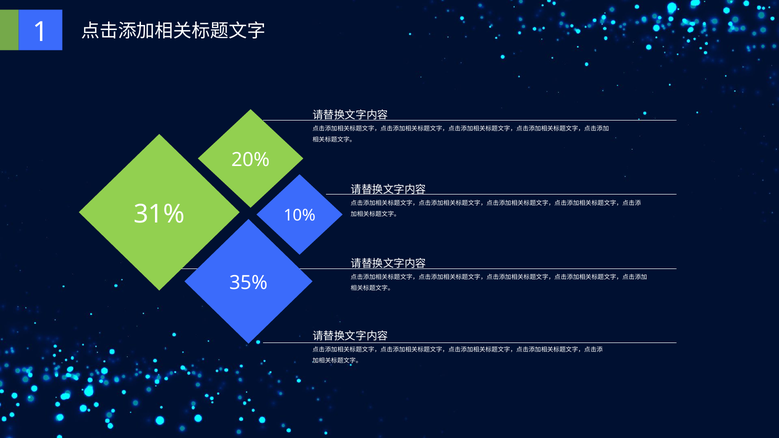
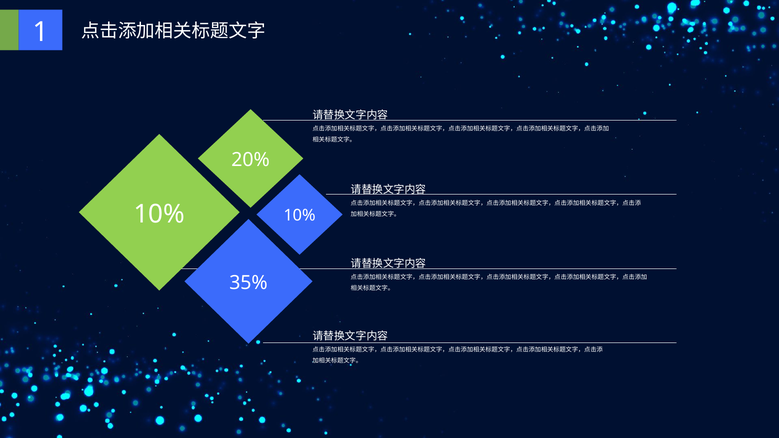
31% at (159, 214): 31% -> 10%
